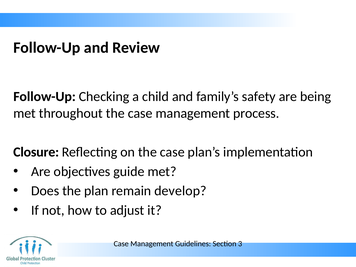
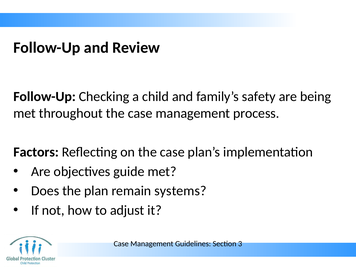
Closure: Closure -> Factors
develop: develop -> systems
